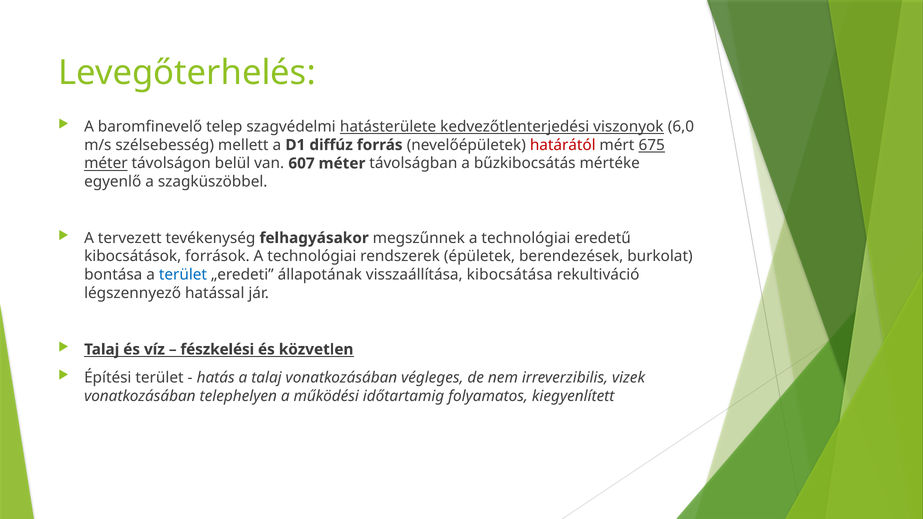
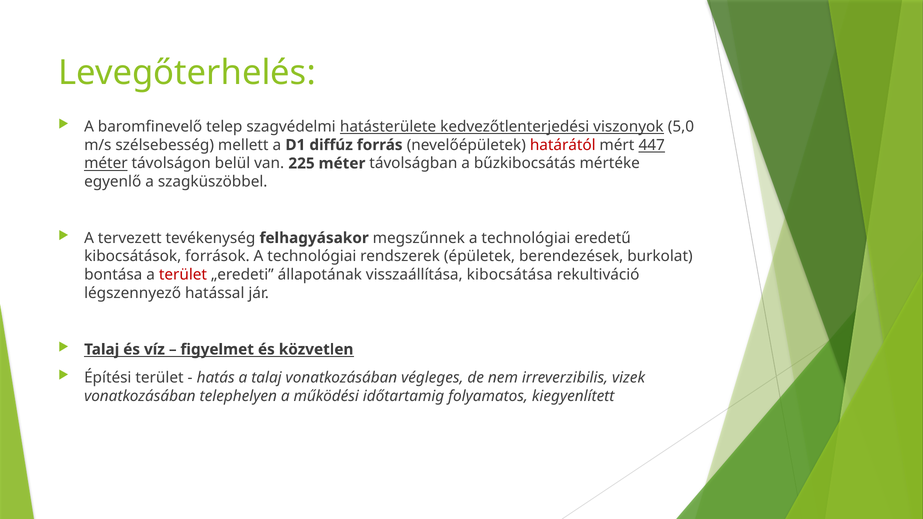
6,0: 6,0 -> 5,0
675: 675 -> 447
607: 607 -> 225
terület at (183, 275) colour: blue -> red
fészkelési: fészkelési -> figyelmet
